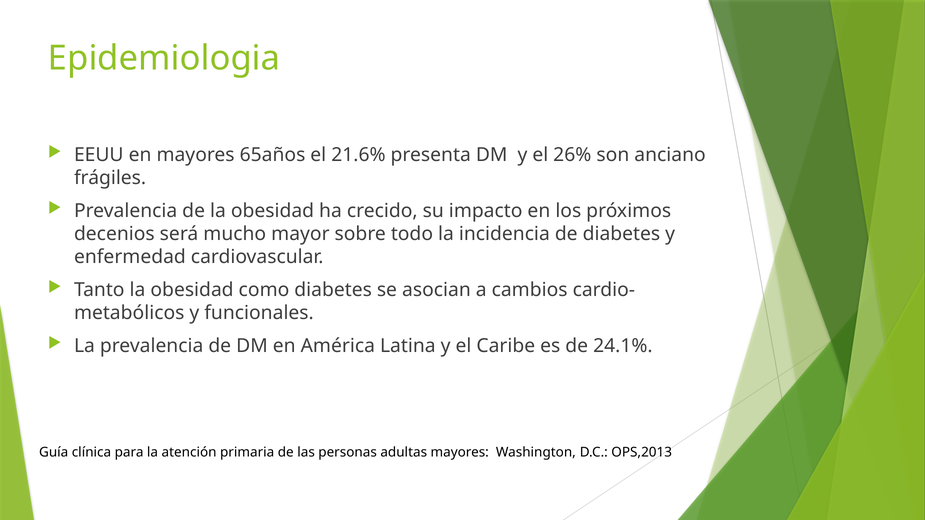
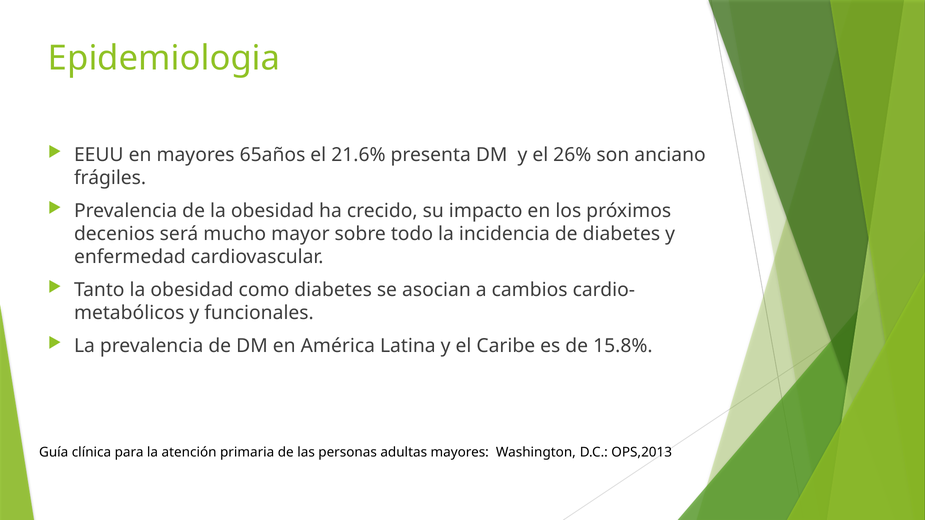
24.1%: 24.1% -> 15.8%
